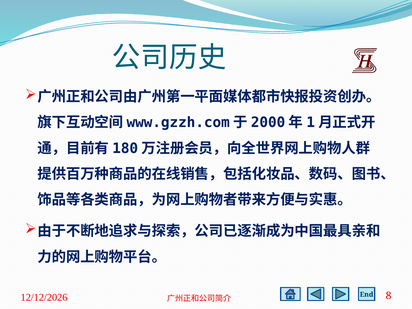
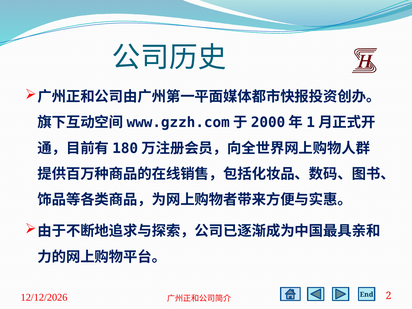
8: 8 -> 2
